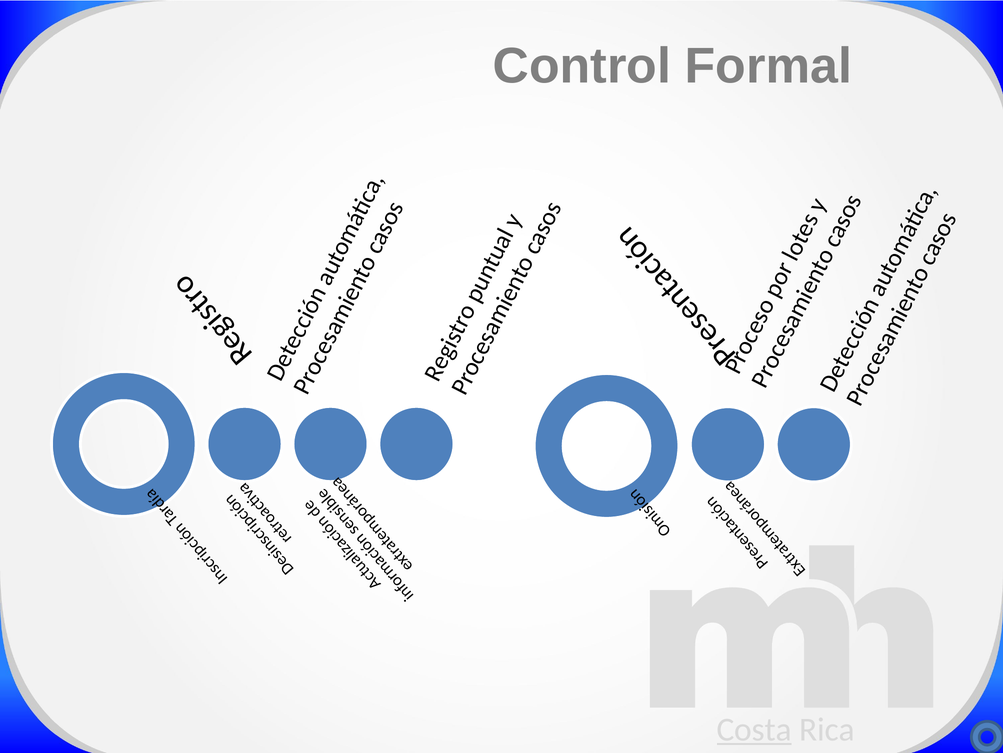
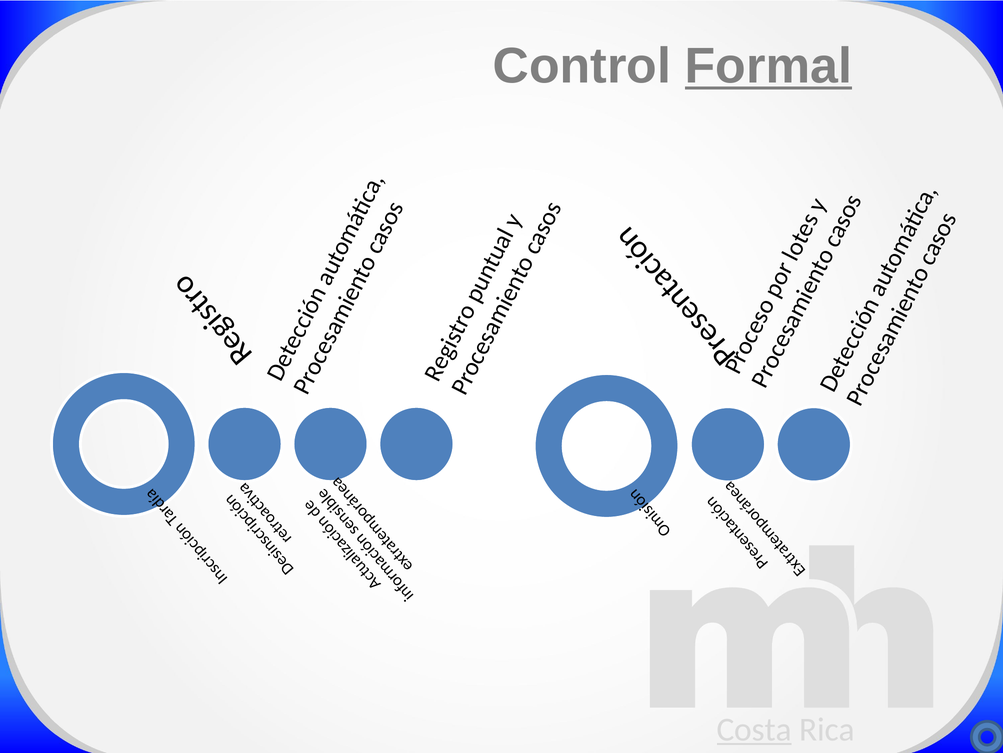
Formal underline: none -> present
